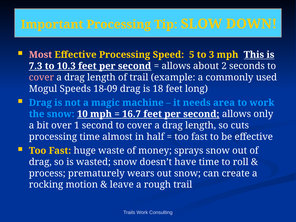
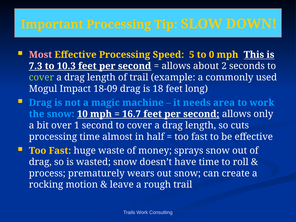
3: 3 -> 0
cover at (41, 77) colour: pink -> light green
Speeds: Speeds -> Impact
